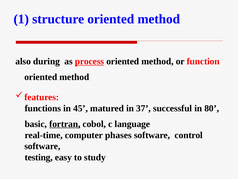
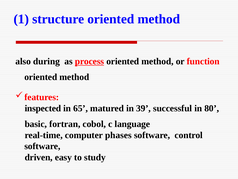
functions: functions -> inspected
45: 45 -> 65
37: 37 -> 39
fortran underline: present -> none
testing: testing -> driven
